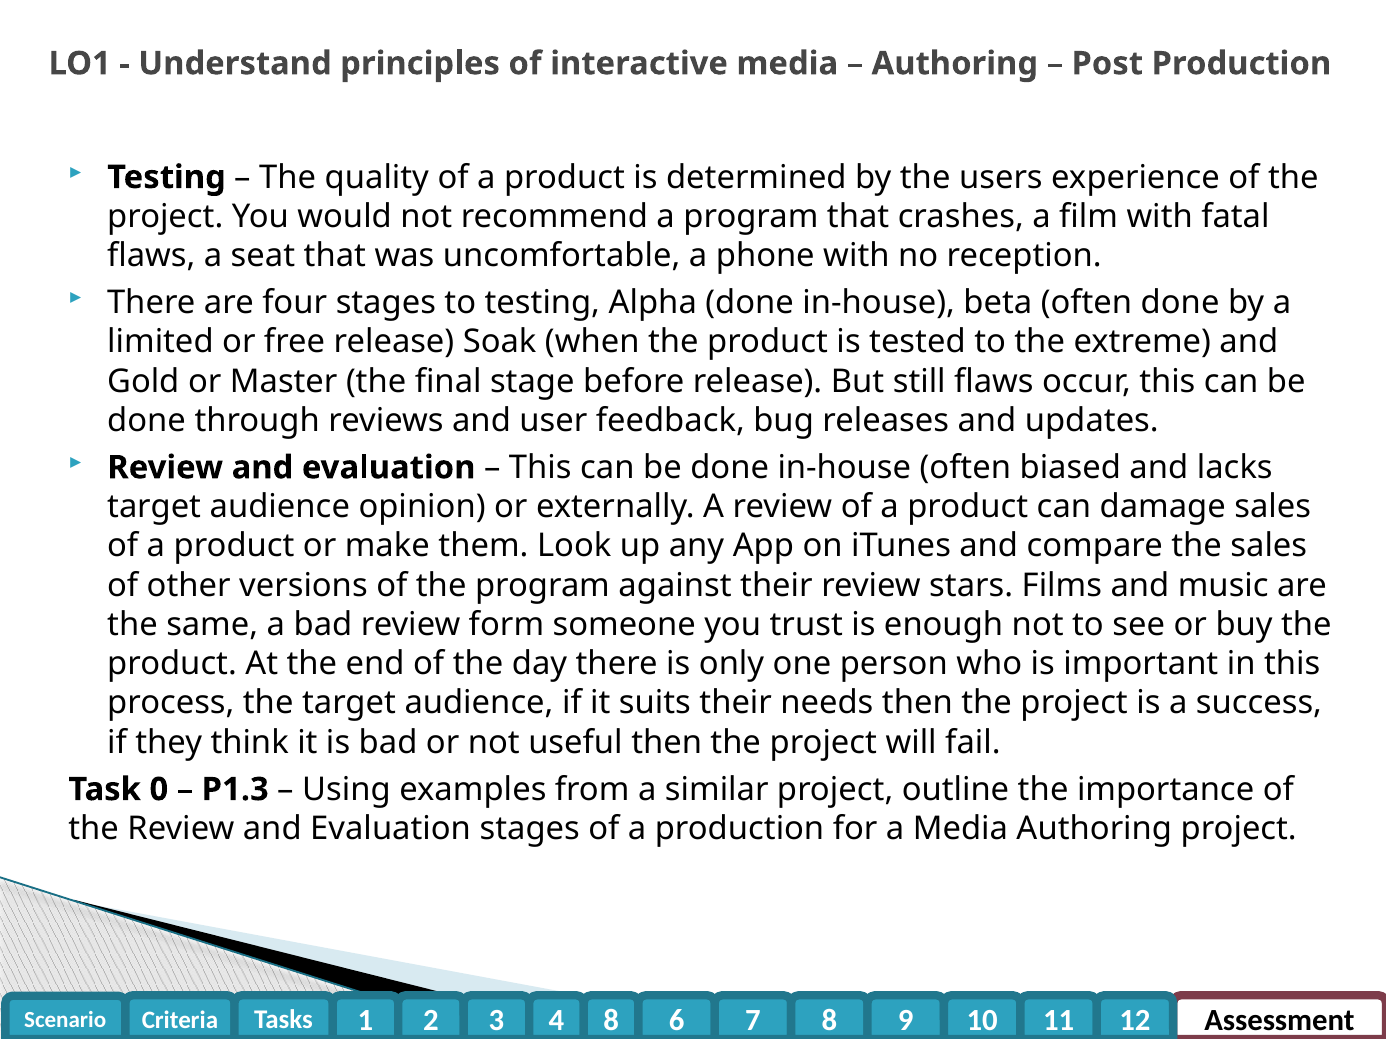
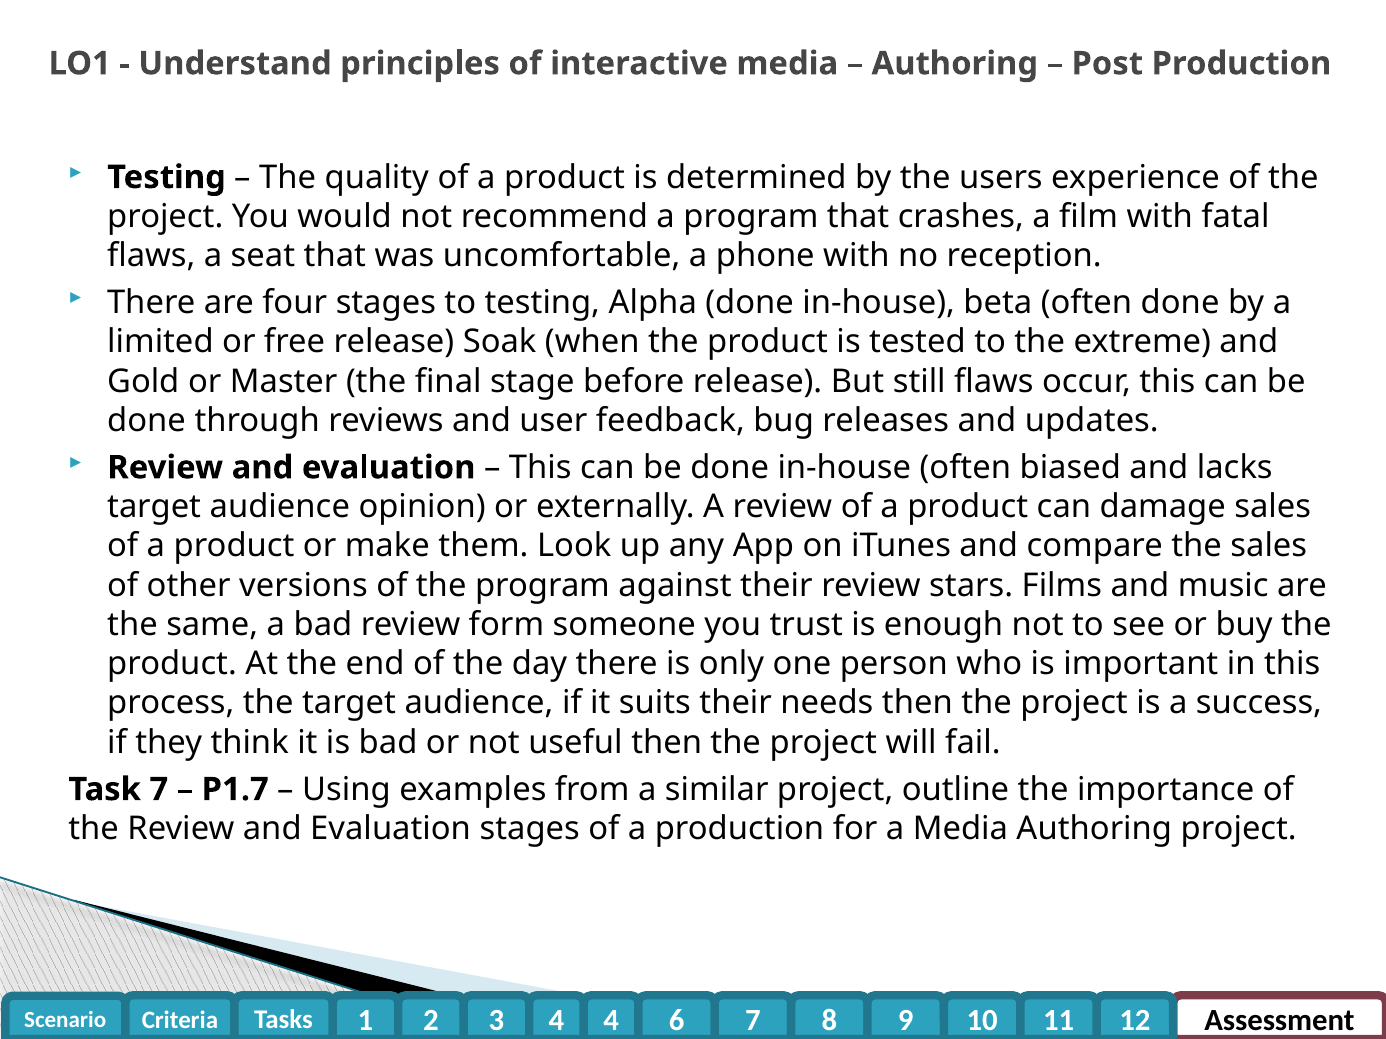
Task 0: 0 -> 7
P1.3: P1.3 -> P1.7
8 at (611, 1021): 8 -> 4
